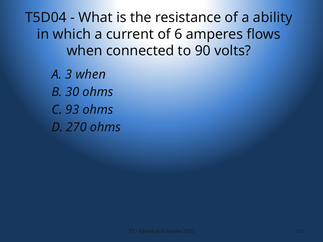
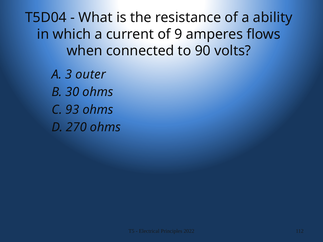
6: 6 -> 9
3 when: when -> outer
